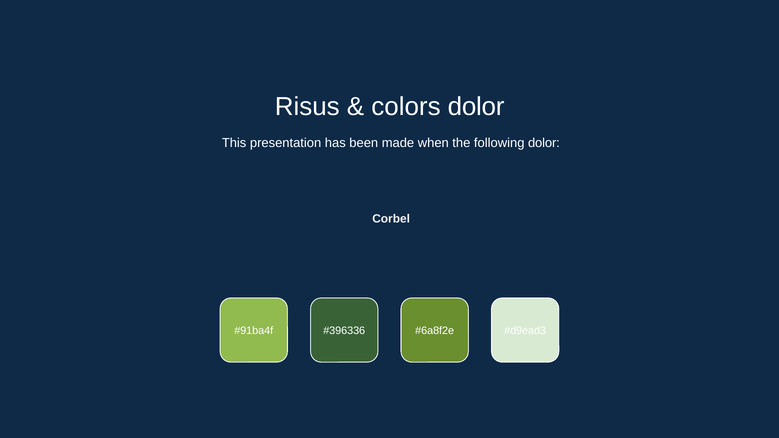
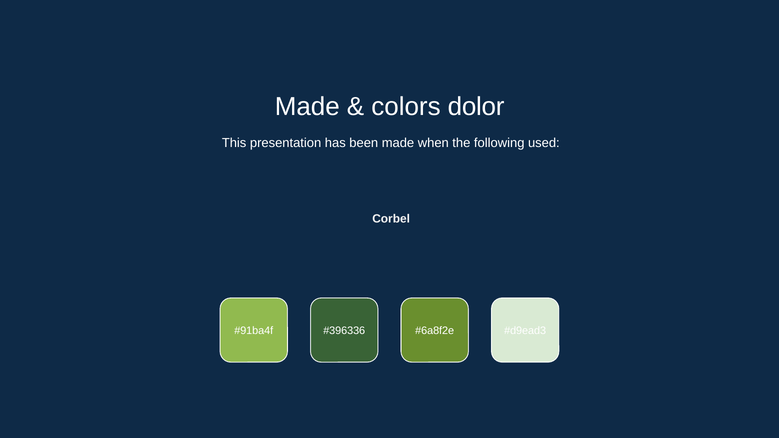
Risus at (307, 106): Risus -> Made
following dolor: dolor -> used
